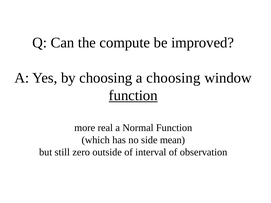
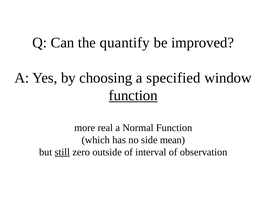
compute: compute -> quantify
a choosing: choosing -> specified
still underline: none -> present
